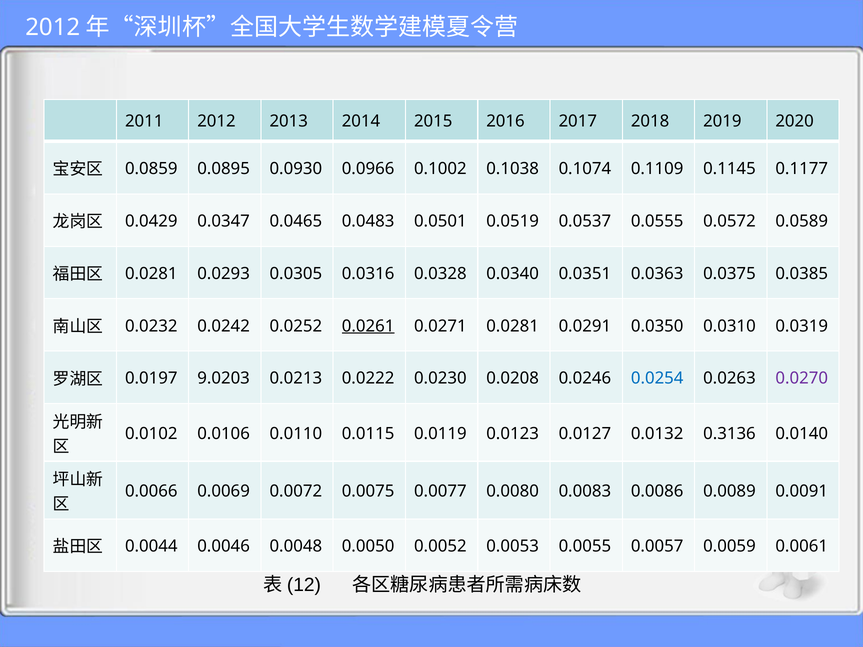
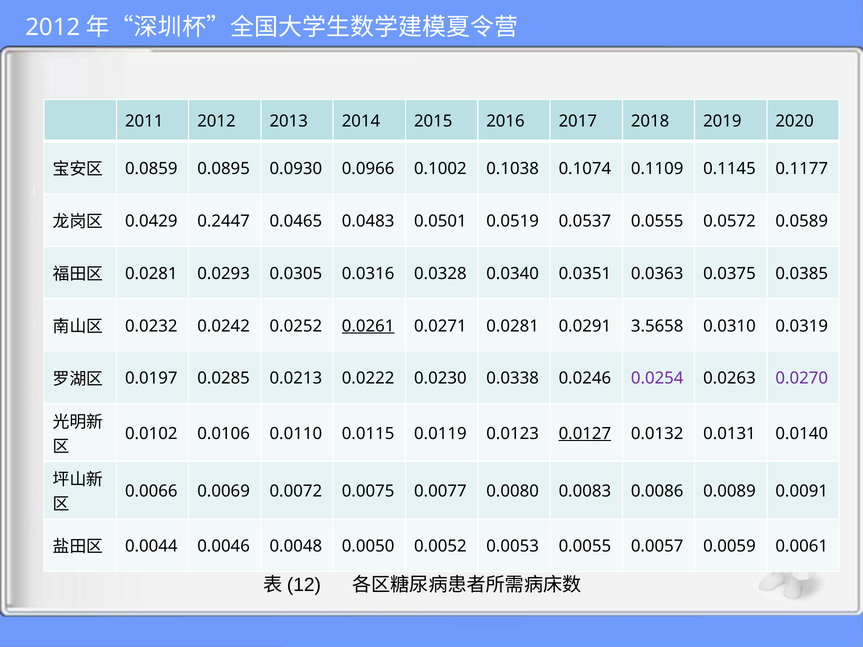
0.0347: 0.0347 -> 0.2447
0.0350: 0.0350 -> 3.5658
9.0203: 9.0203 -> 0.0285
0.0208: 0.0208 -> 0.0338
0.0254 colour: blue -> purple
0.0127 underline: none -> present
0.3136: 0.3136 -> 0.0131
